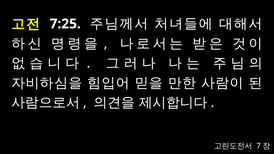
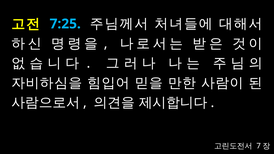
7:25 colour: white -> light blue
